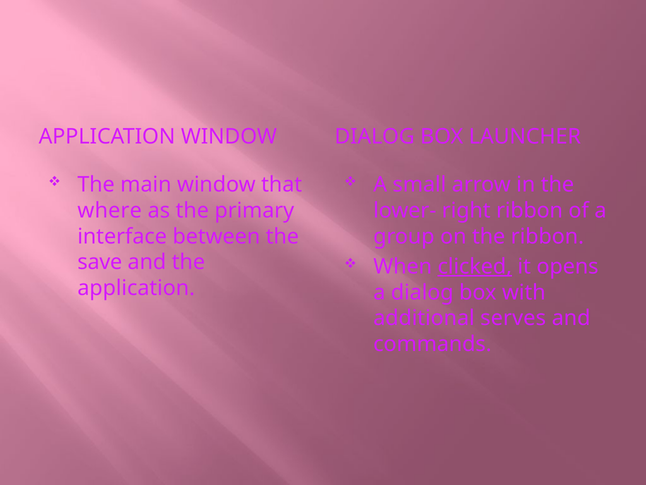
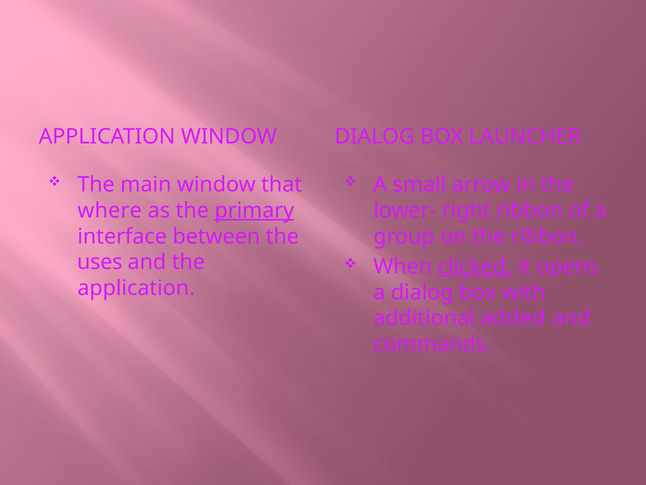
primary underline: none -> present
save: save -> uses
serves: serves -> added
